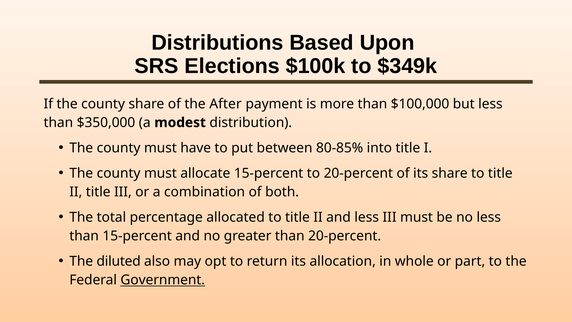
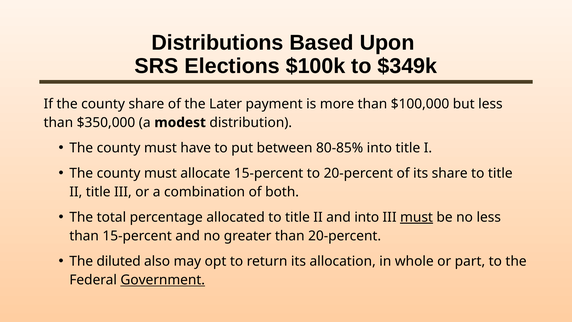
After: After -> Later
and less: less -> into
must at (417, 217) underline: none -> present
